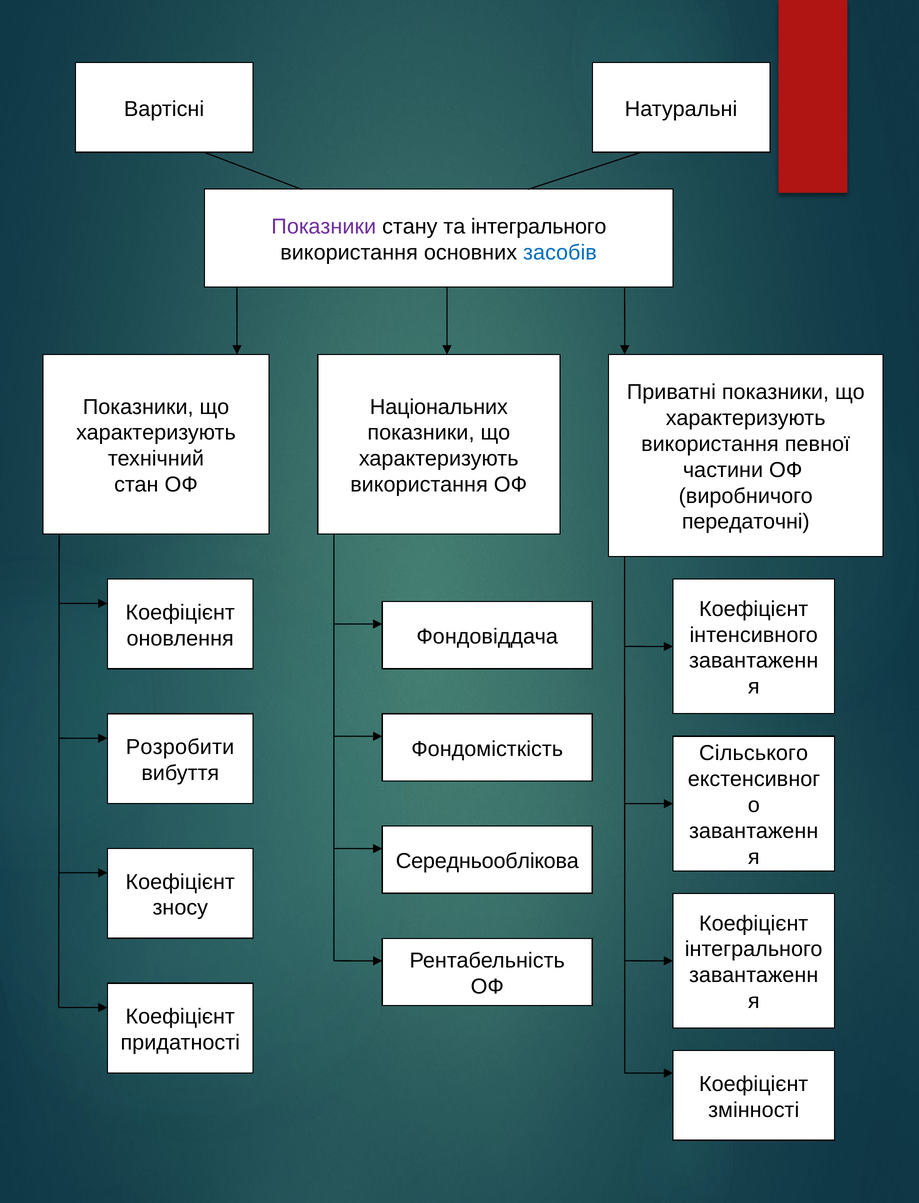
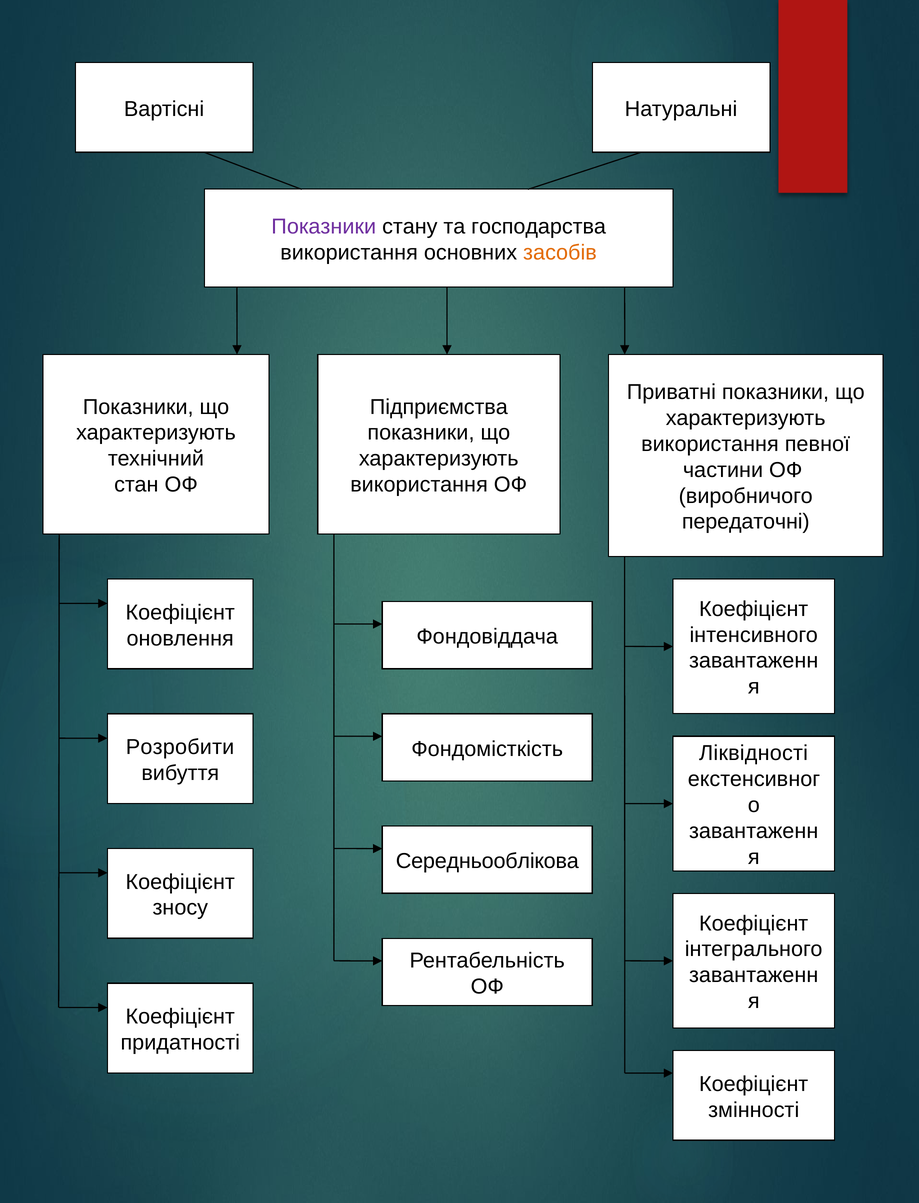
та інтегрального: інтегрального -> господарства
засобів colour: blue -> orange
Національних: Національних -> Підприємства
Сільського: Сільського -> Ліквідності
